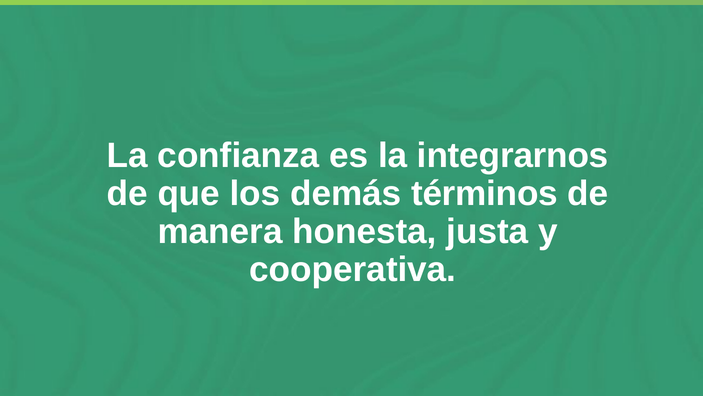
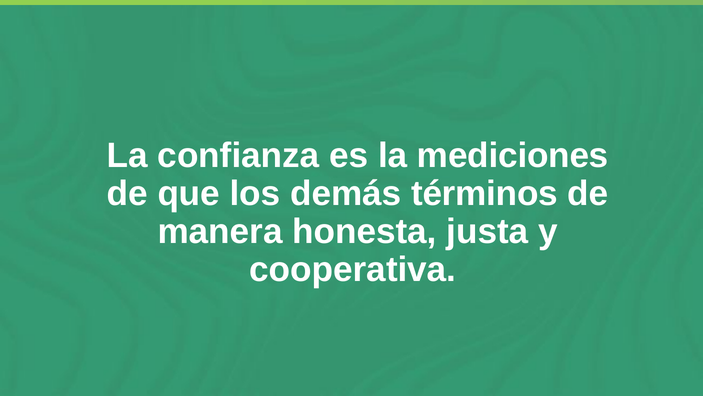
integrarnos: integrarnos -> mediciones
